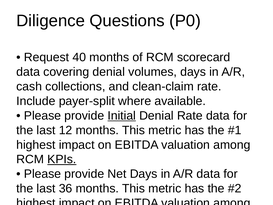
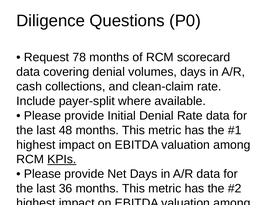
40: 40 -> 78
Initial underline: present -> none
12: 12 -> 48
